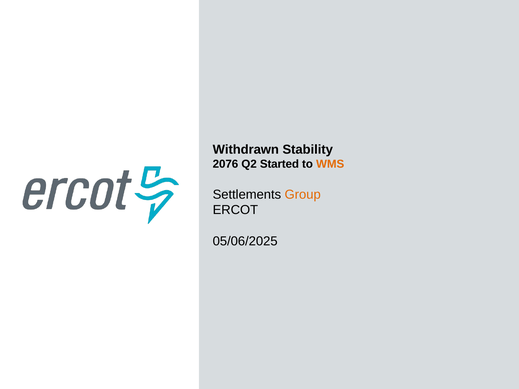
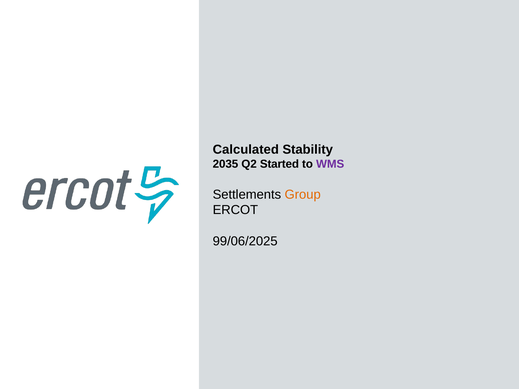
Withdrawn: Withdrawn -> Calculated
2076: 2076 -> 2035
WMS colour: orange -> purple
05/06/2025: 05/06/2025 -> 99/06/2025
